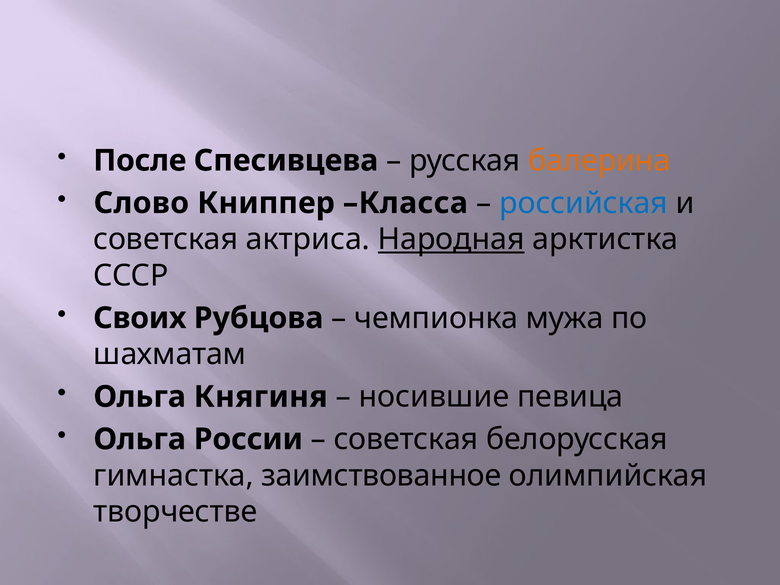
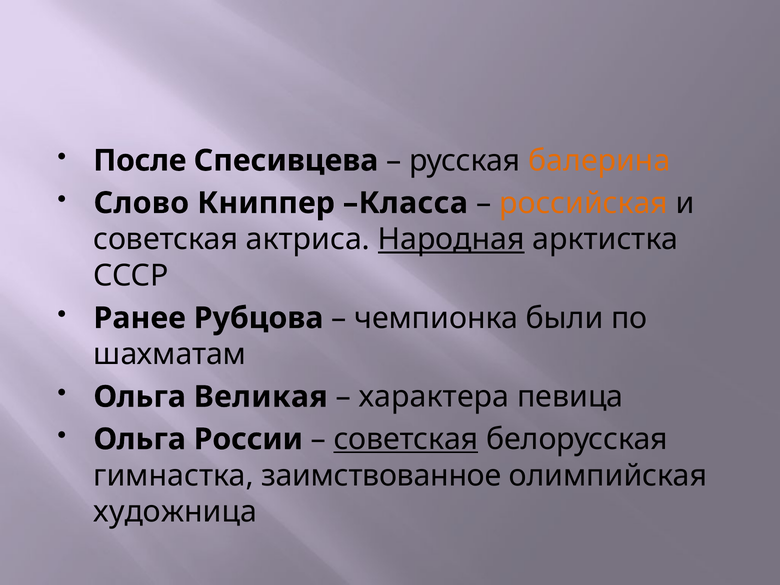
российская colour: blue -> orange
Своих: Своих -> Ранее
мужа: мужа -> были
Княгиня: Княгиня -> Великая
носившие: носившие -> характера
советская at (406, 439) underline: none -> present
творчестве: творчестве -> художница
